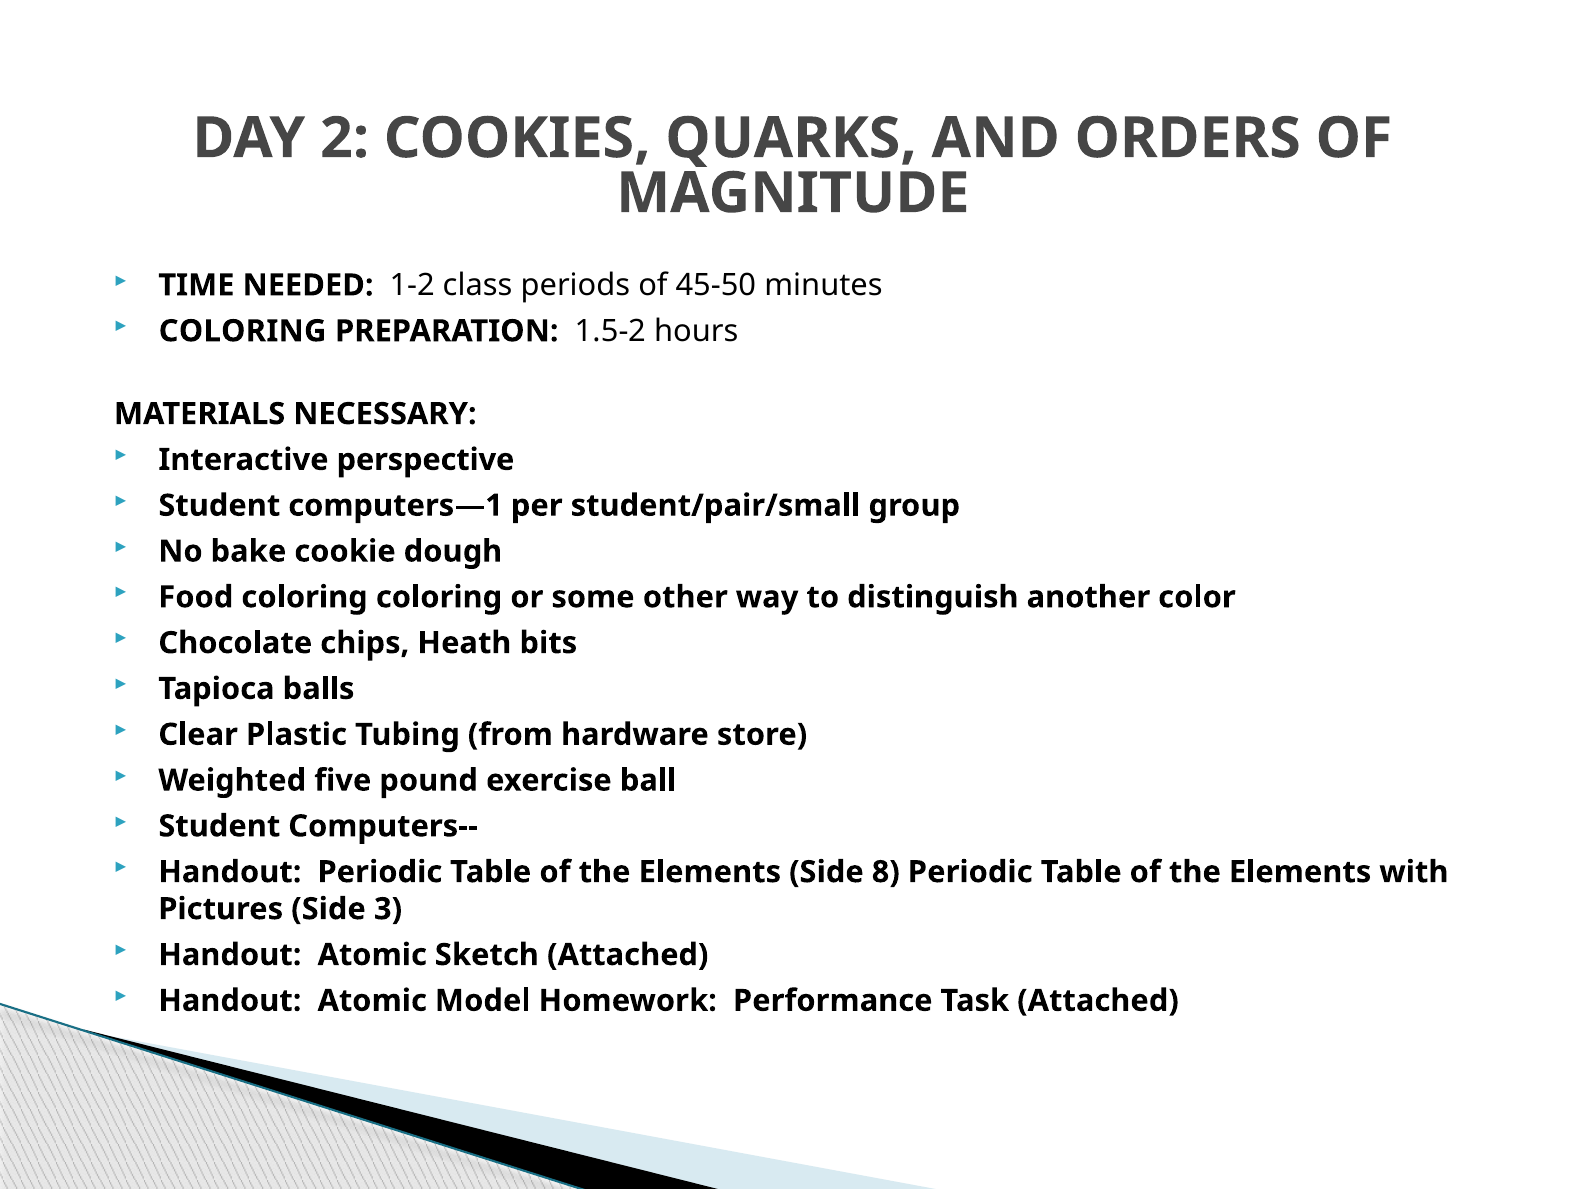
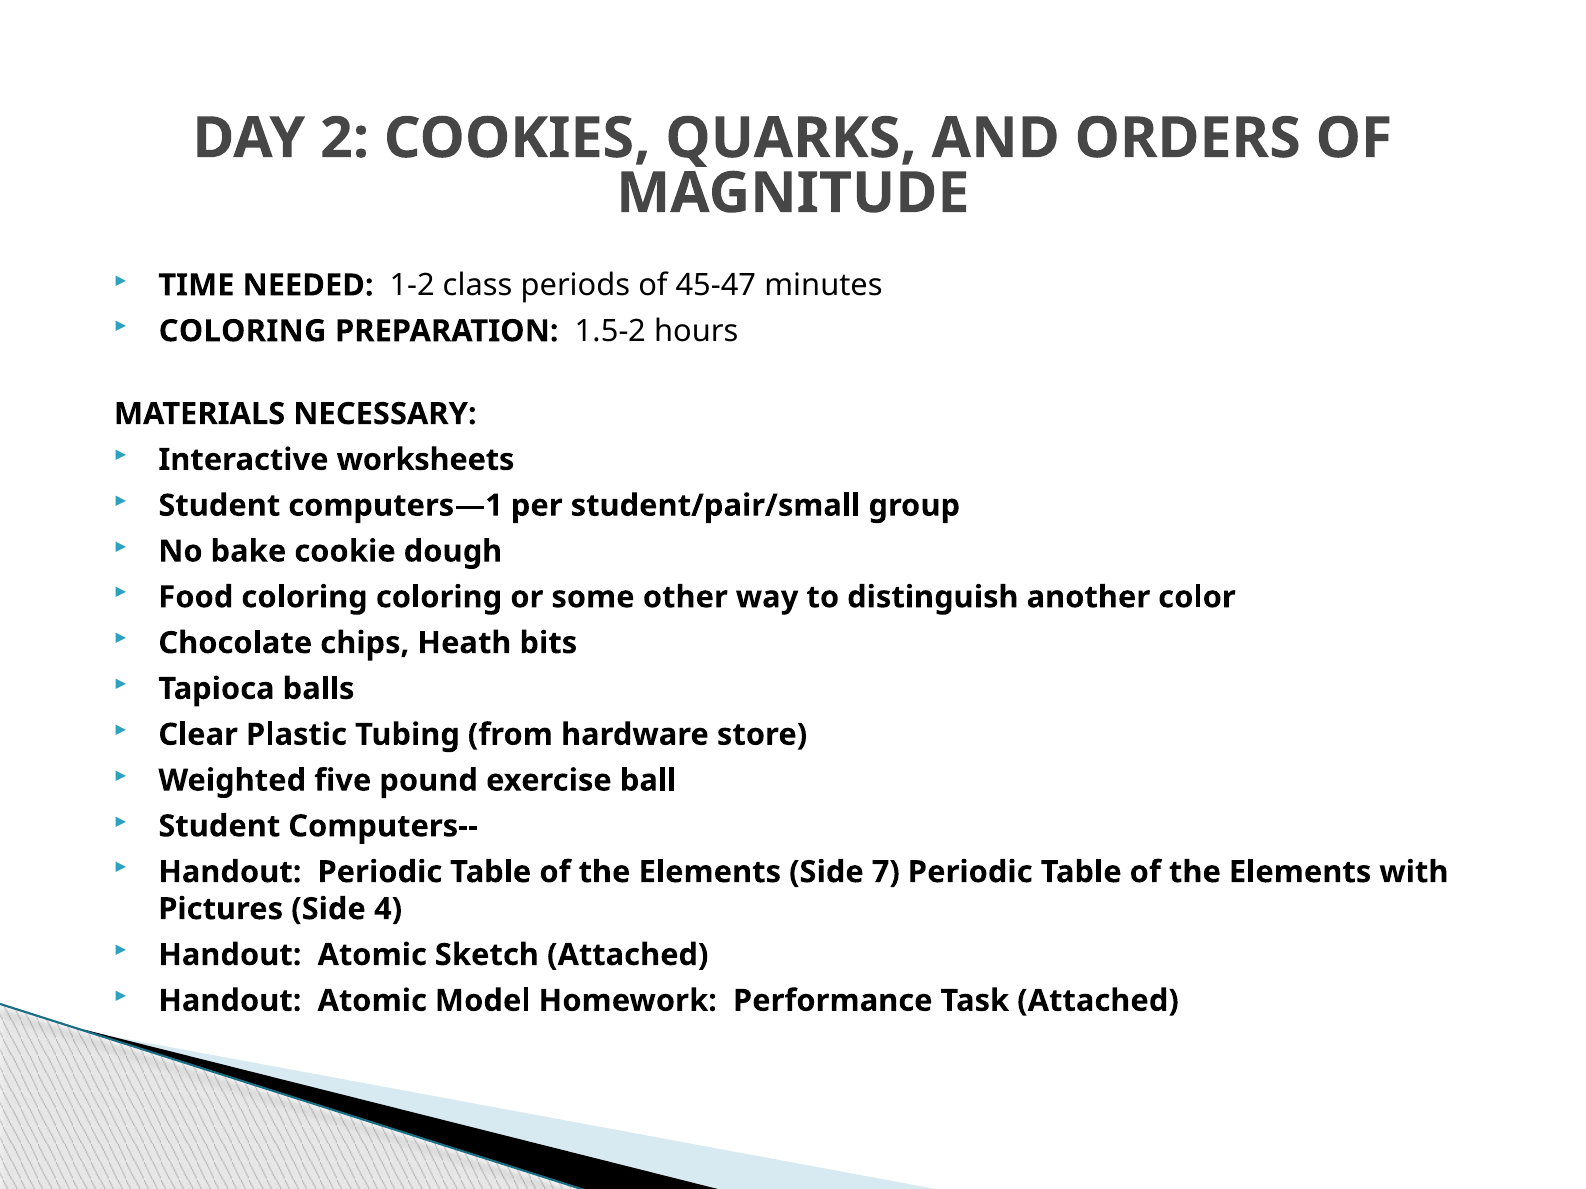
45-50: 45-50 -> 45-47
perspective: perspective -> worksheets
8: 8 -> 7
3: 3 -> 4
